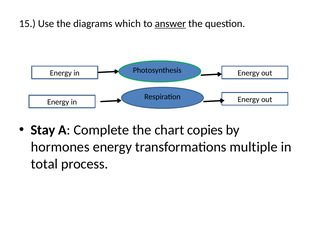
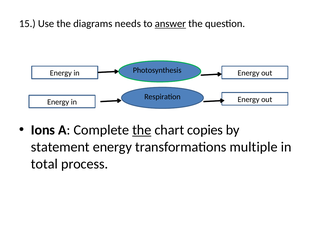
which: which -> needs
Stay: Stay -> Ions
the at (142, 130) underline: none -> present
hormones: hormones -> statement
